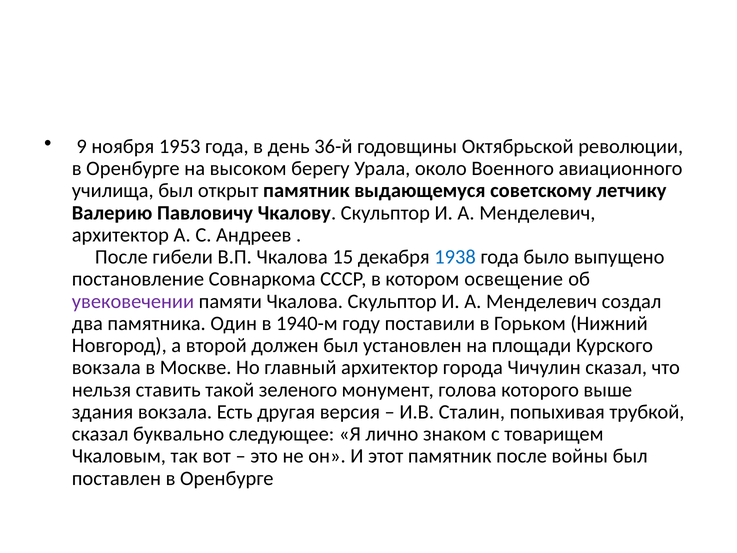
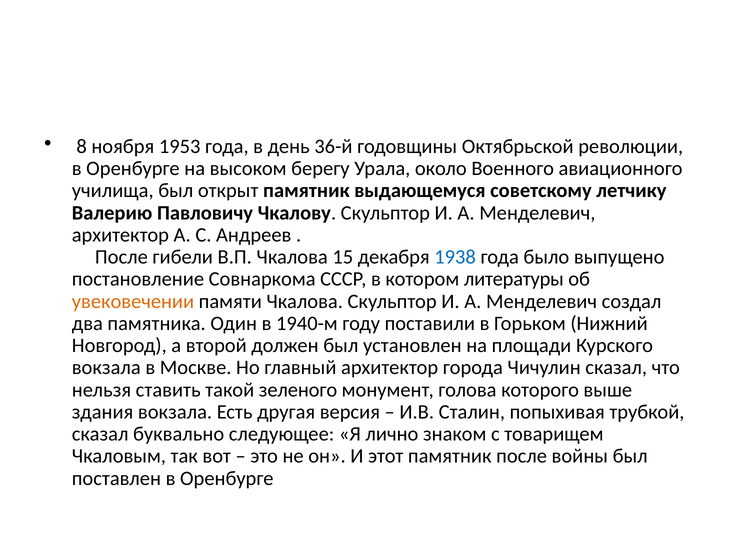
9: 9 -> 8
освещение: освещение -> литературы
увековечении colour: purple -> orange
